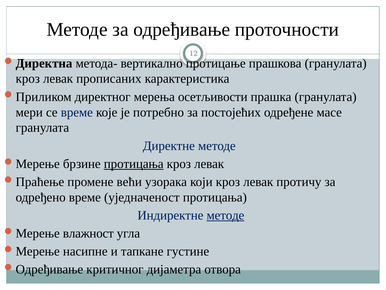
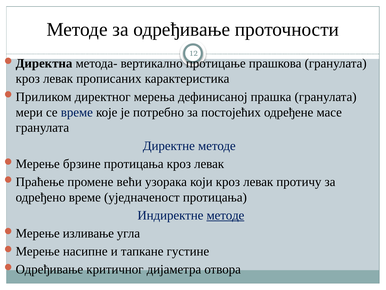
осетљивости: осетљивости -> дефинисаној
протицања at (134, 164) underline: present -> none
влажност: влажност -> изливање
